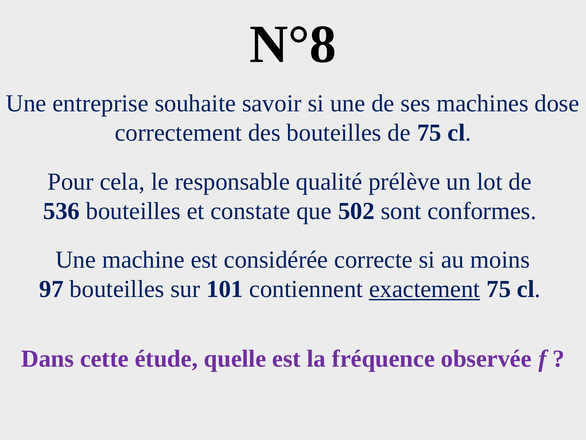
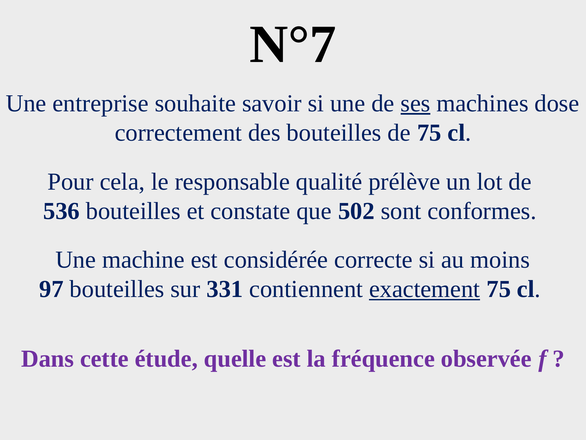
N°8: N°8 -> N°7
ses underline: none -> present
101: 101 -> 331
